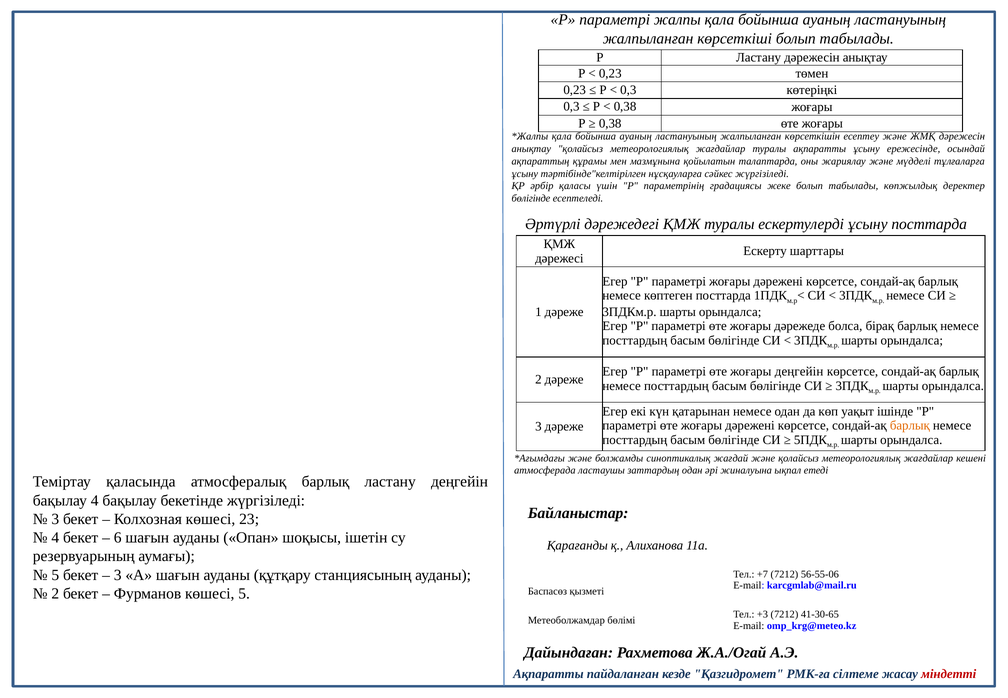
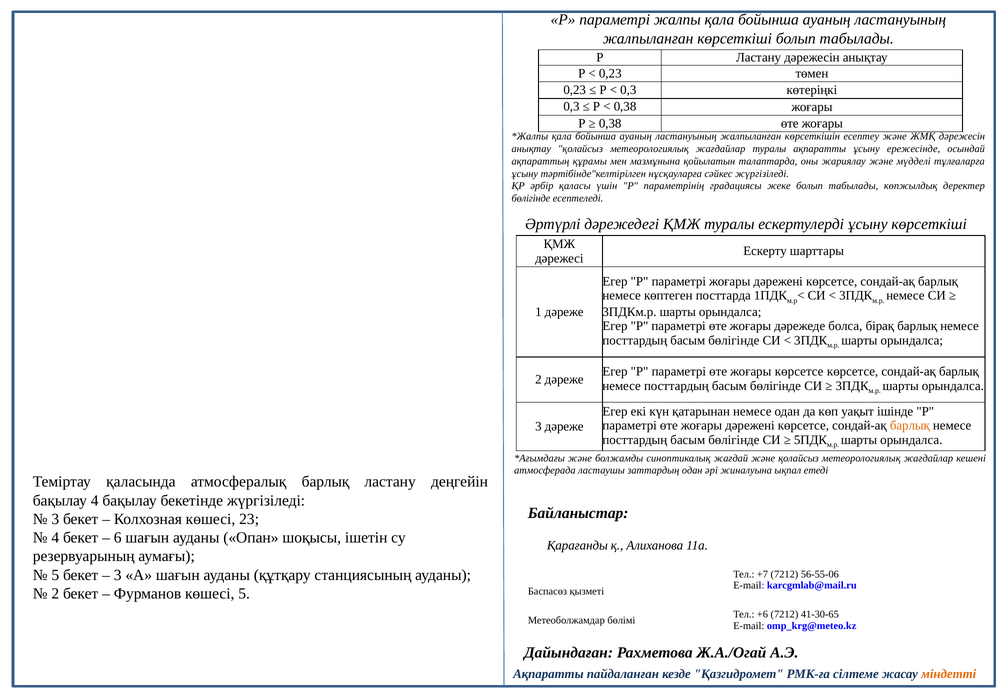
ұсыну посттарда: посттарда -> көрсеткіші
жоғары деңгейін: деңгейін -> көрсетсе
+3: +3 -> +6
міндетті colour: red -> orange
